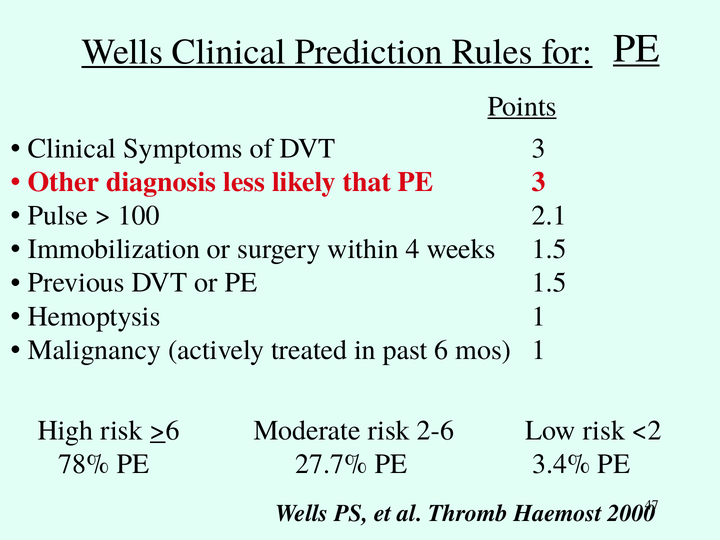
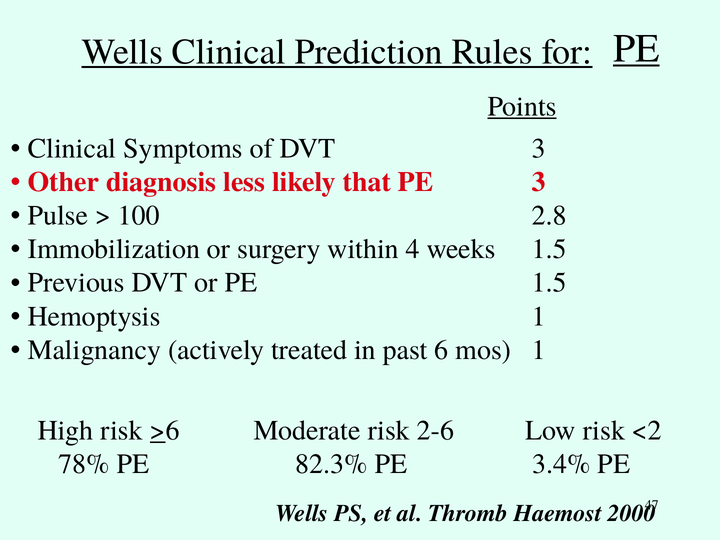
2.1: 2.1 -> 2.8
27.7%: 27.7% -> 82.3%
